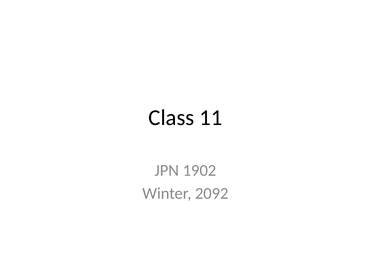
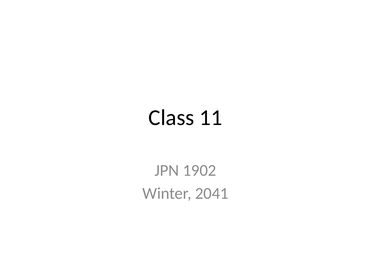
2092: 2092 -> 2041
